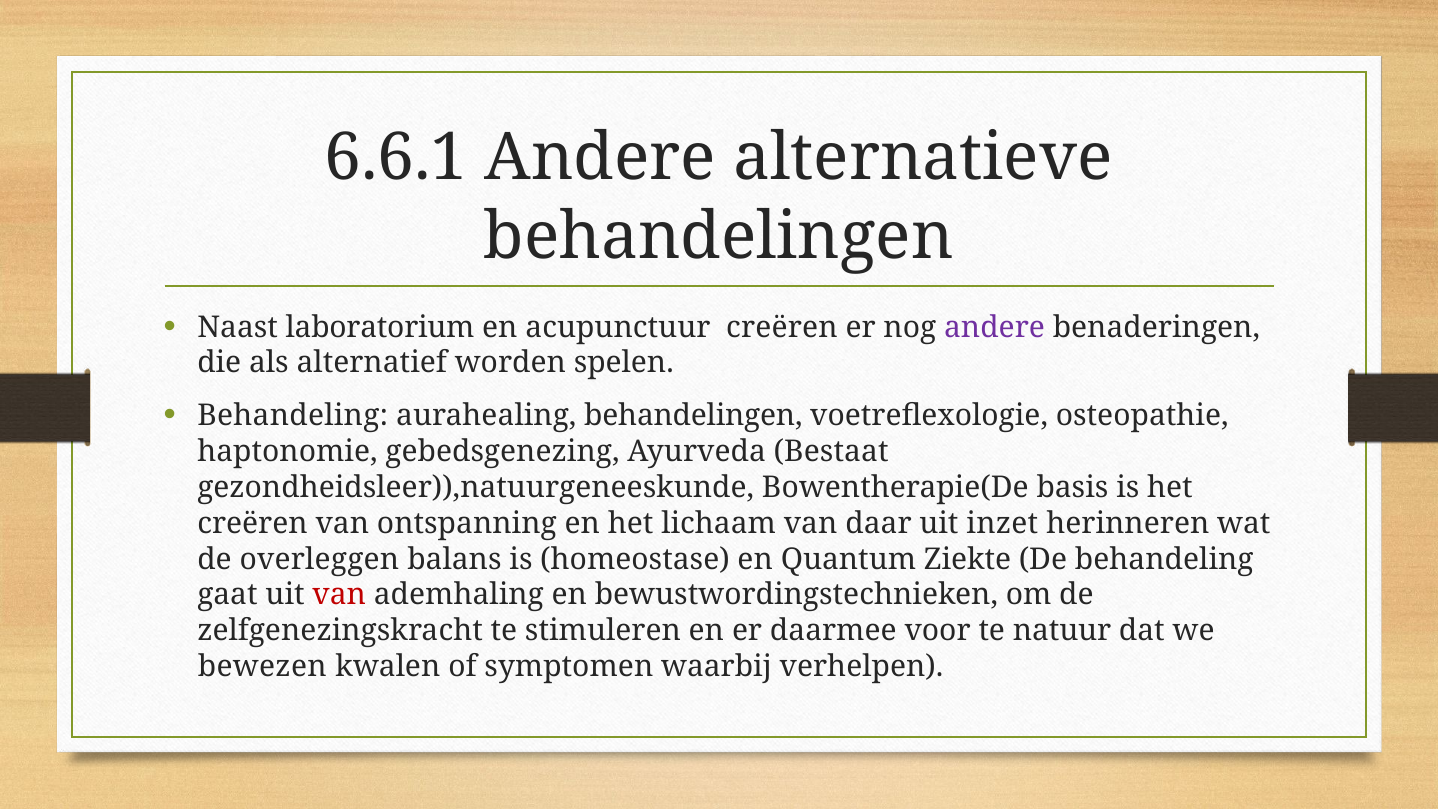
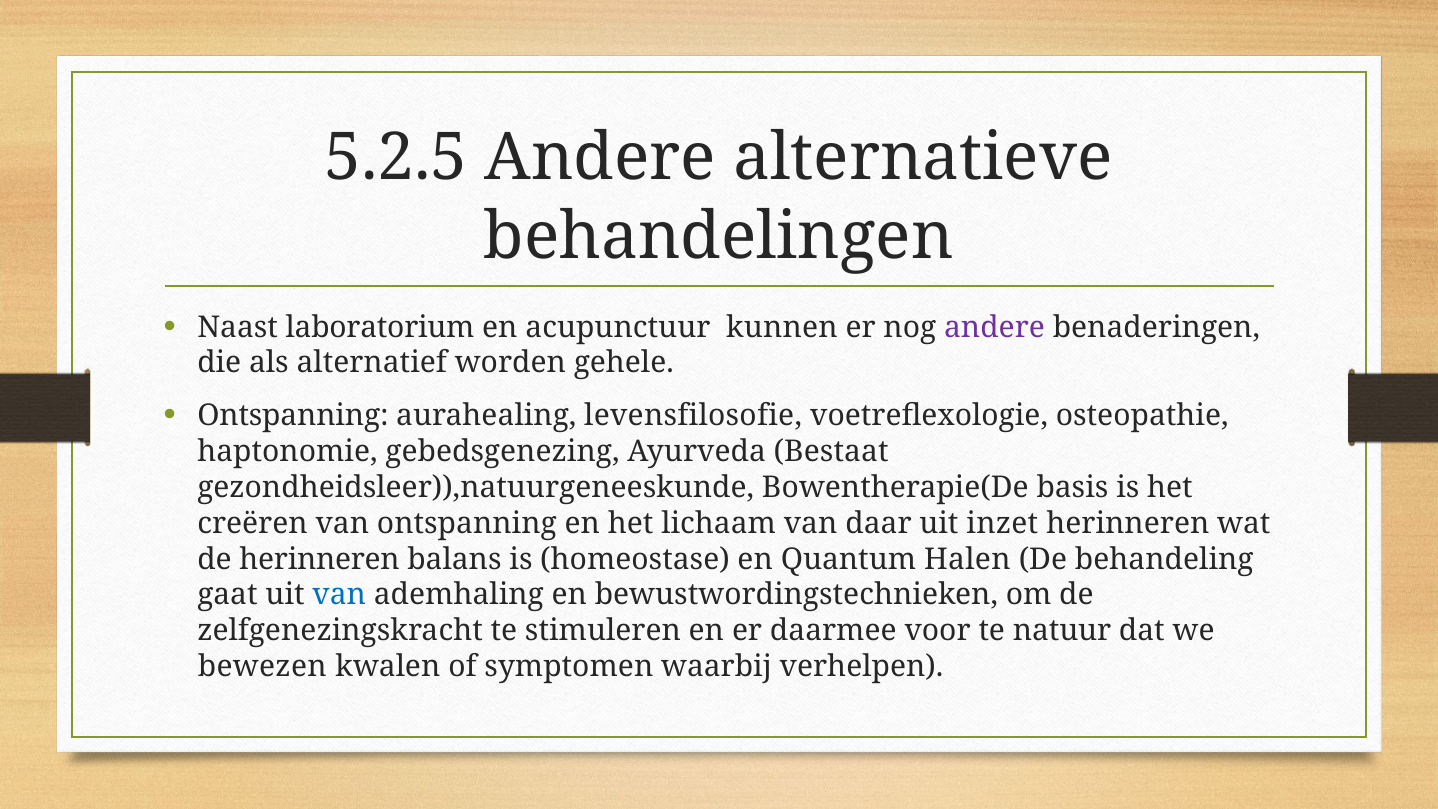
6.6.1: 6.6.1 -> 5.2.5
acupunctuur creëren: creëren -> kunnen
spelen: spelen -> gehele
Behandeling at (293, 415): Behandeling -> Ontspanning
aurahealing behandelingen: behandelingen -> levensfilosofie
de overleggen: overleggen -> herinneren
Ziekte: Ziekte -> Halen
van at (339, 595) colour: red -> blue
